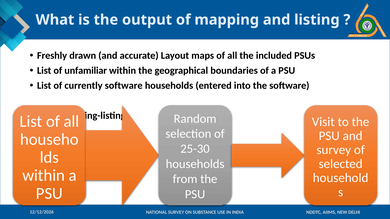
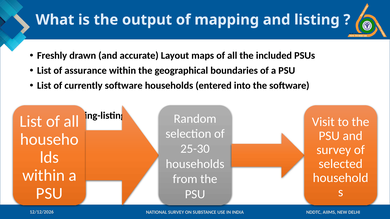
unfamiliar: unfamiliar -> assurance
